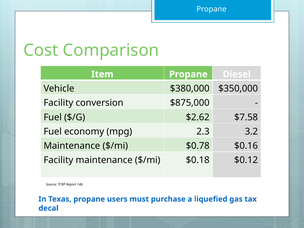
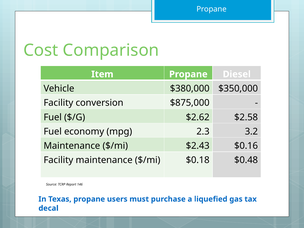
$7.58: $7.58 -> $2.58
$0.78: $0.78 -> $2.43
$0.12: $0.12 -> $0.48
